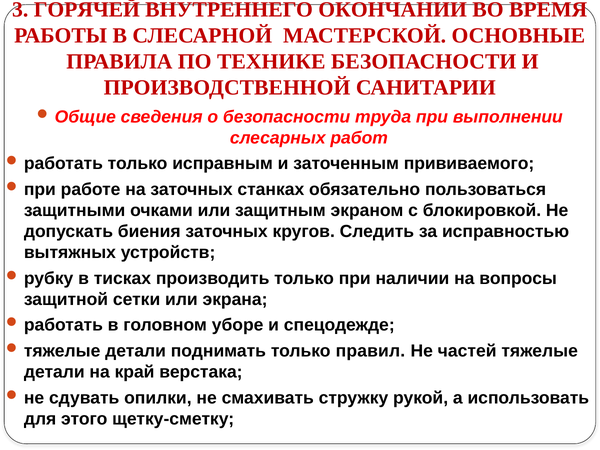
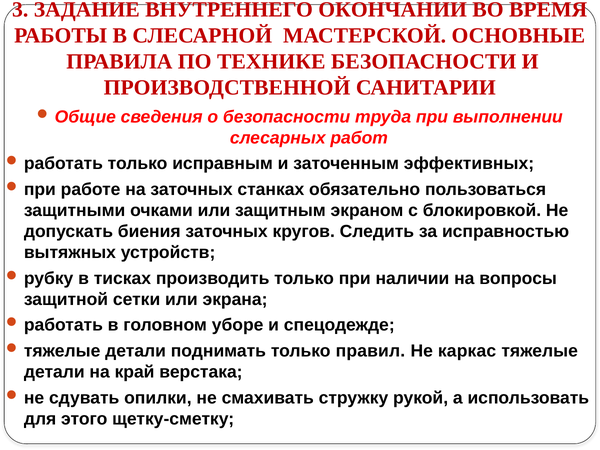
ГОРЯЧЕЙ: ГОРЯЧЕЙ -> ЗАДАНИЕ
прививаемого: прививаемого -> эффективных
частей: частей -> каркас
